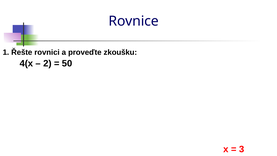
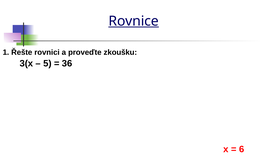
Rovnice underline: none -> present
4(x: 4(x -> 3(x
2: 2 -> 5
50: 50 -> 36
3: 3 -> 6
